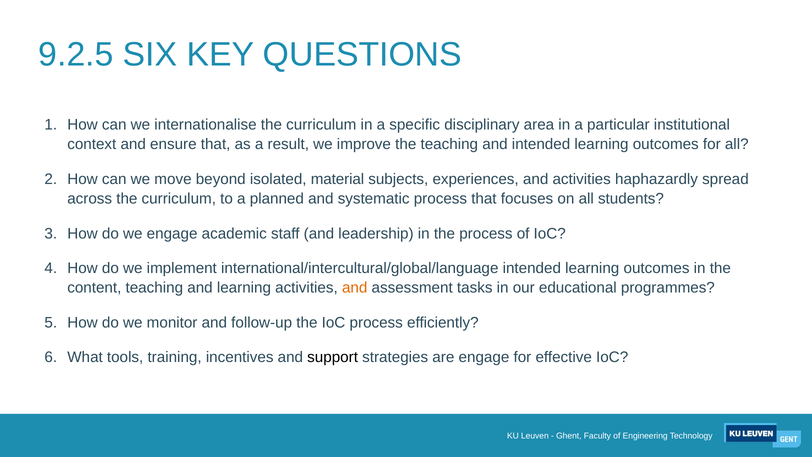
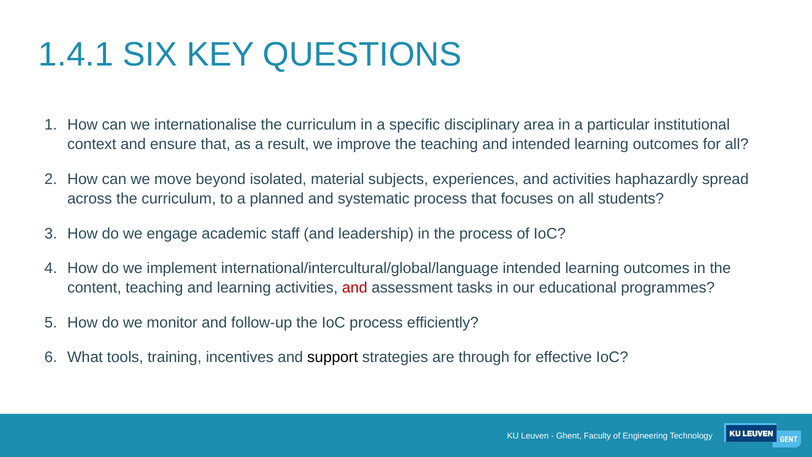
9.2.5: 9.2.5 -> 1.4.1
and at (355, 288) colour: orange -> red
are engage: engage -> through
